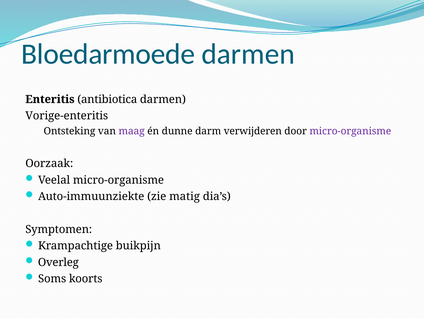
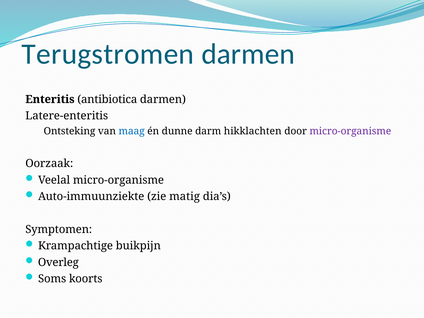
Bloedarmoede: Bloedarmoede -> Terugstromen
Vorige-enteritis: Vorige-enteritis -> Latere-enteritis
maag colour: purple -> blue
verwijderen: verwijderen -> hikklachten
